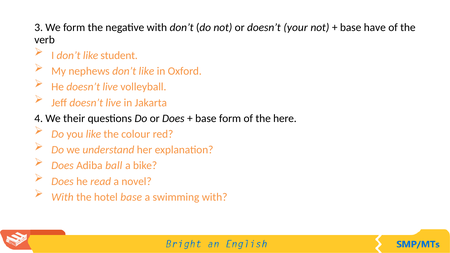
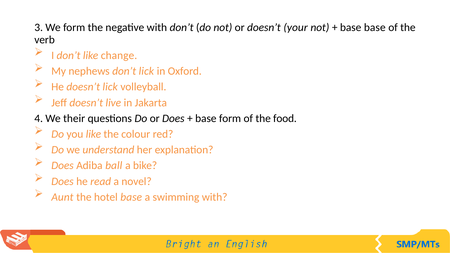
base have: have -> base
student: student -> change
nephews don’t like: like -> lick
He doesn’t live: live -> lick
here: here -> food
With at (62, 197): With -> Aunt
